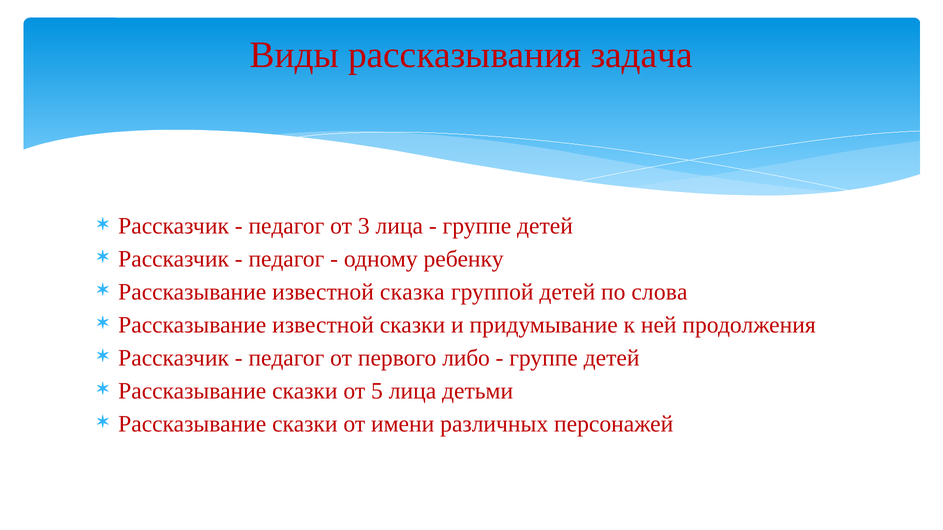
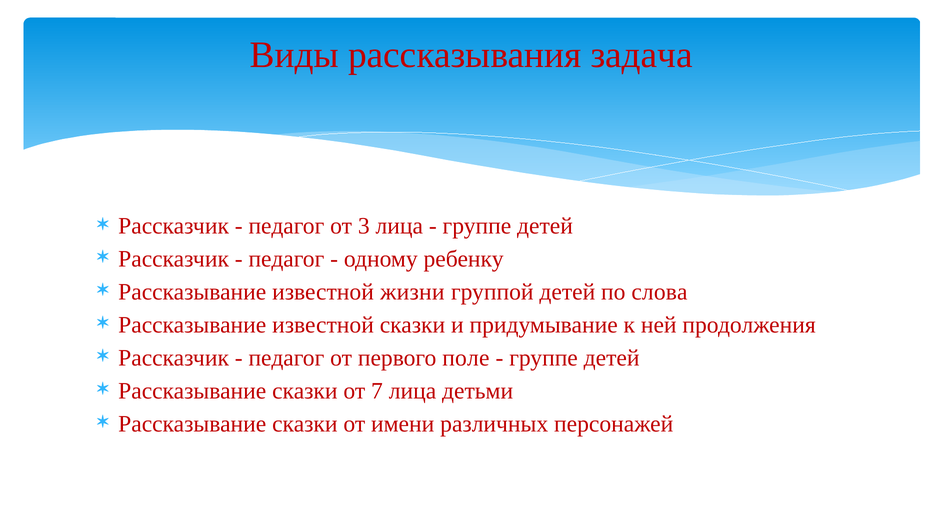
сказка: сказка -> жизни
либо: либо -> поле
5: 5 -> 7
